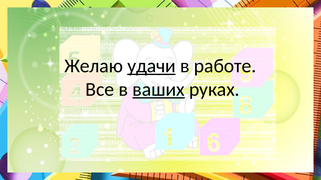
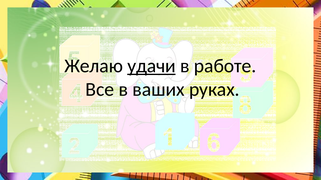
ваших underline: present -> none
